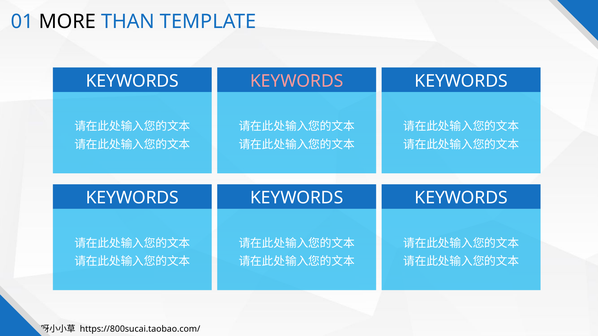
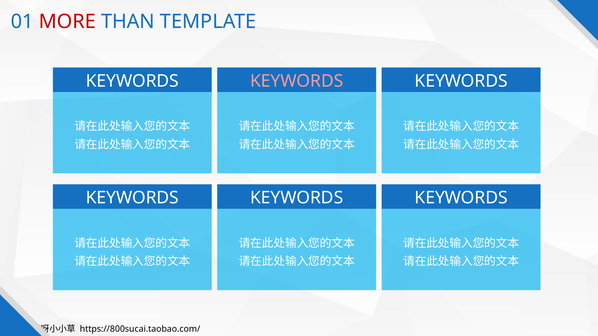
MORE colour: black -> red
